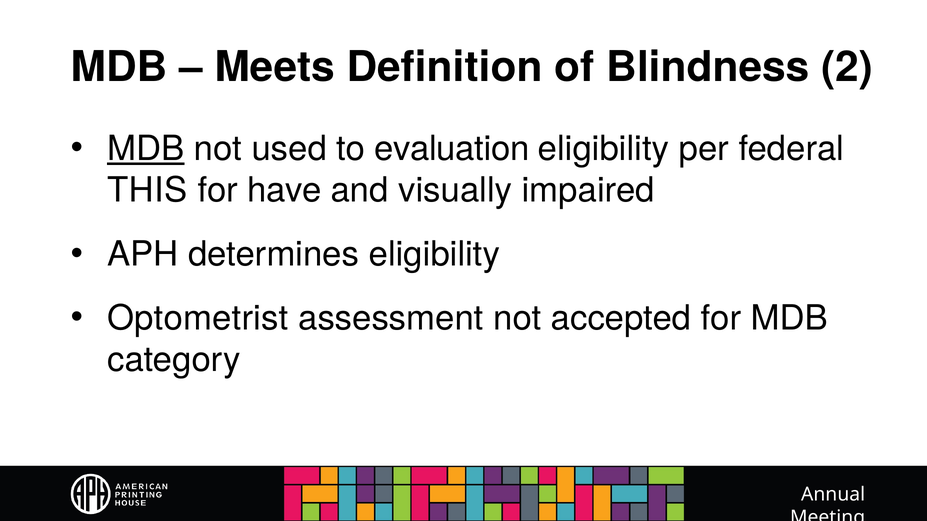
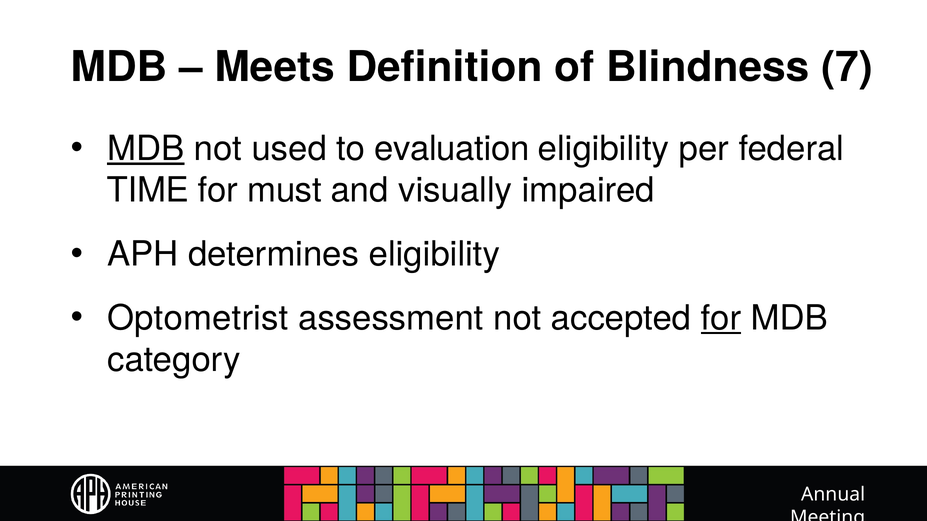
2: 2 -> 7
THIS: THIS -> TIME
have: have -> must
for at (721, 318) underline: none -> present
